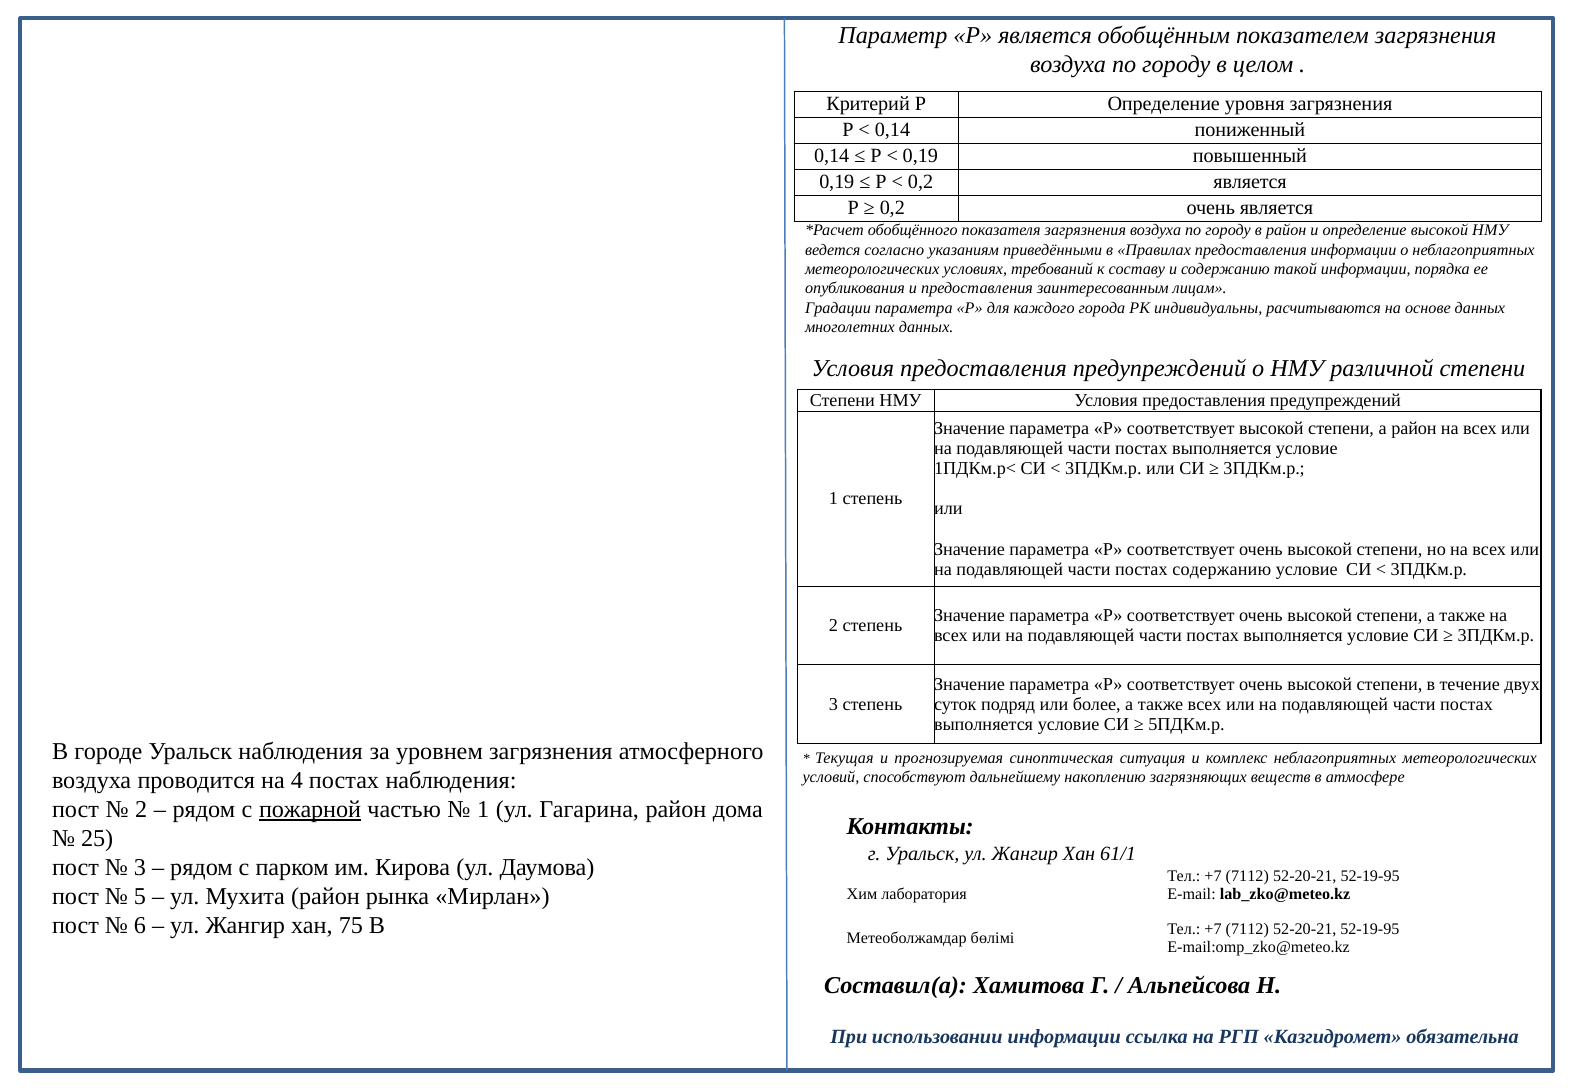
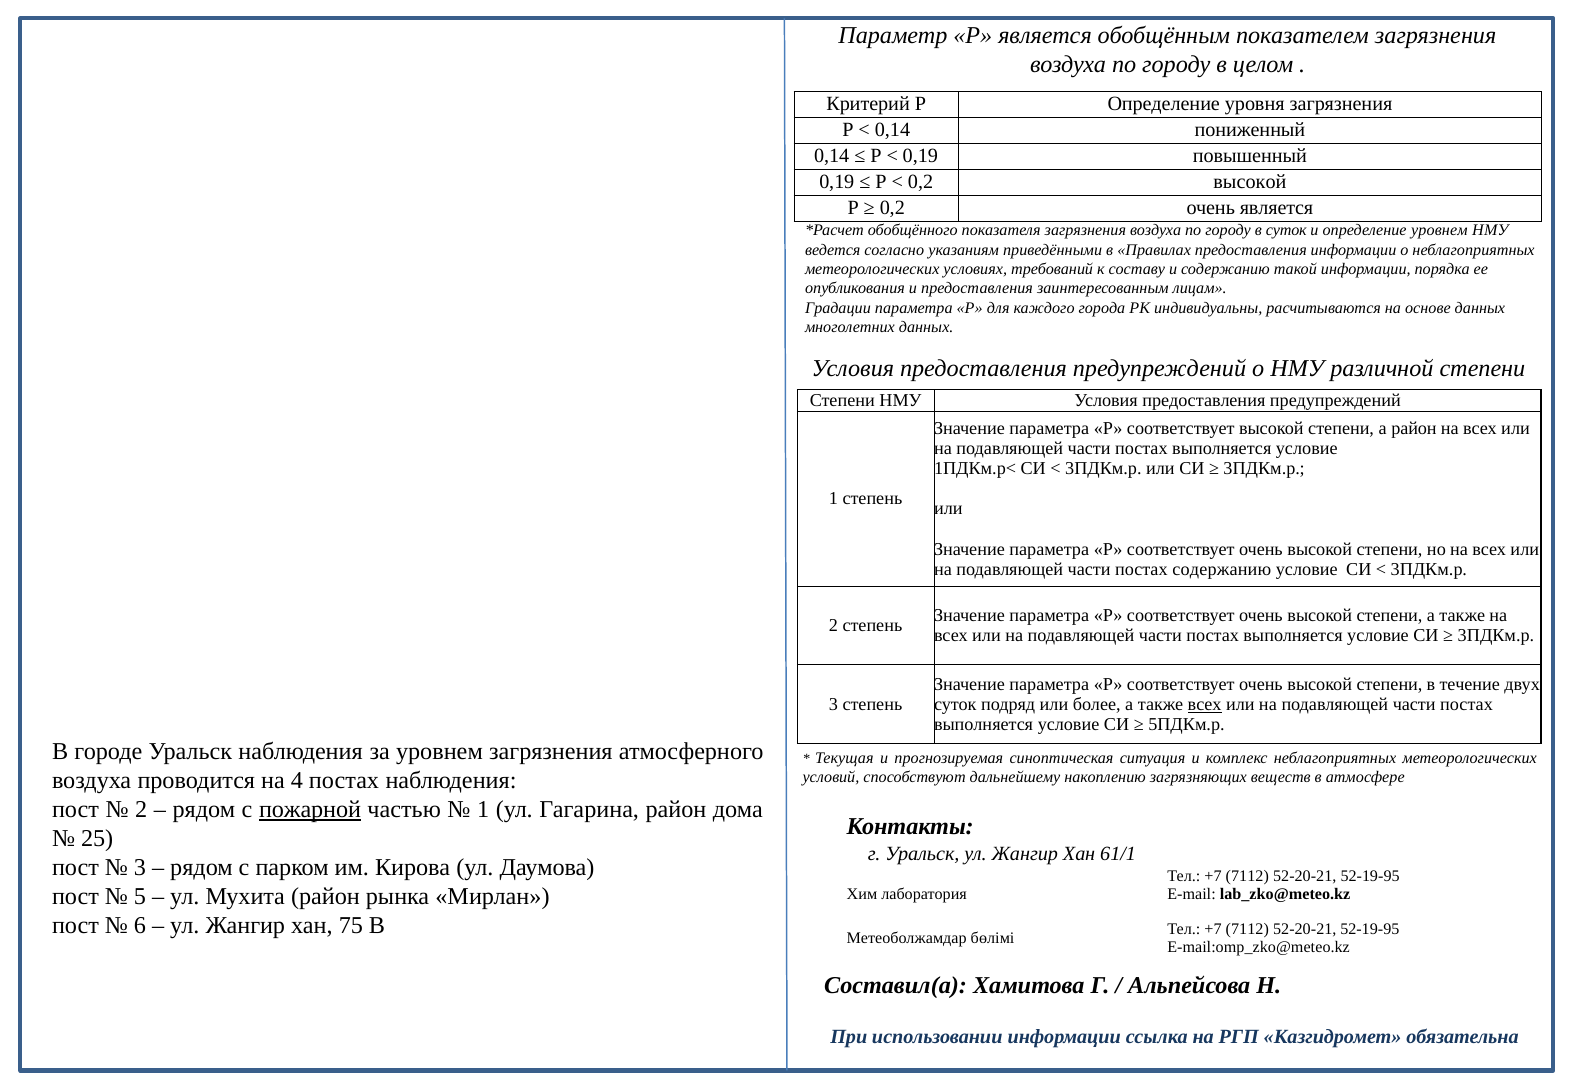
0,2 является: является -> высокой
в район: район -> суток
определение высокой: высокой -> уровнем
всех at (1205, 705) underline: none -> present
